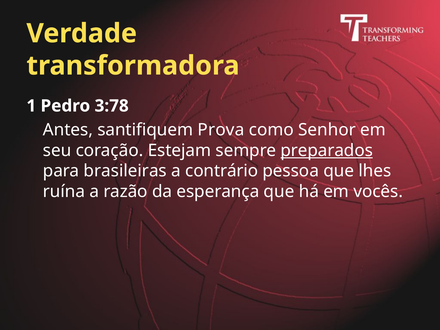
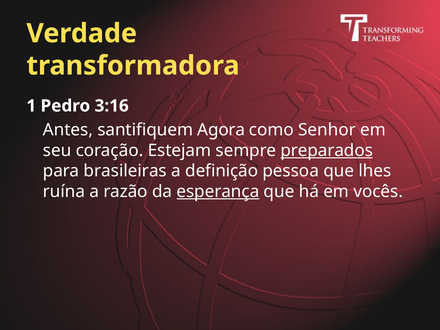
3:78: 3:78 -> 3:16
Prova: Prova -> Agora
contrário: contrário -> definição
esperança underline: none -> present
